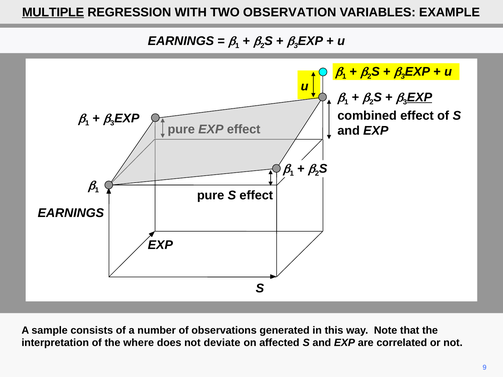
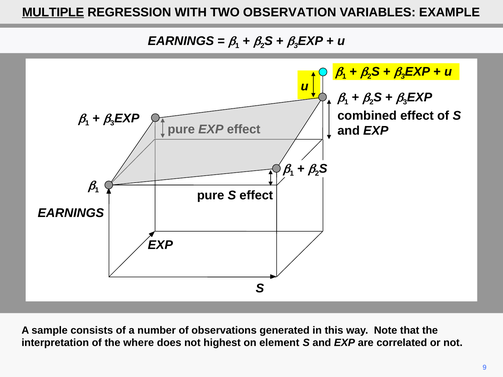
EXP at (420, 97) underline: present -> none
deviate: deviate -> highest
affected: affected -> element
